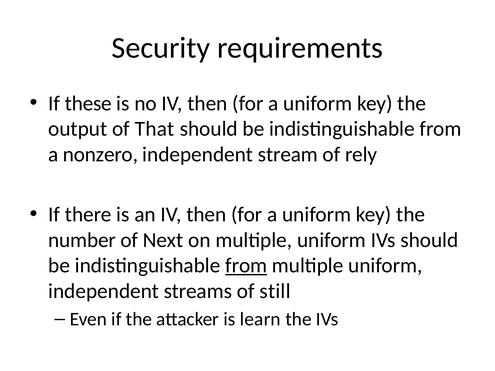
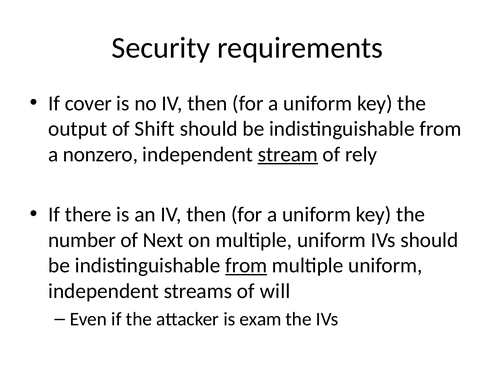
these: these -> cover
That: That -> Shift
stream underline: none -> present
still: still -> will
learn: learn -> exam
